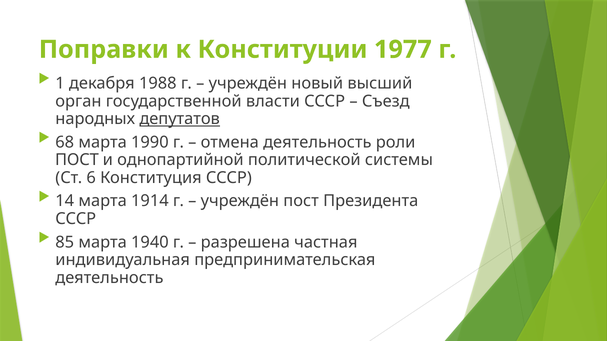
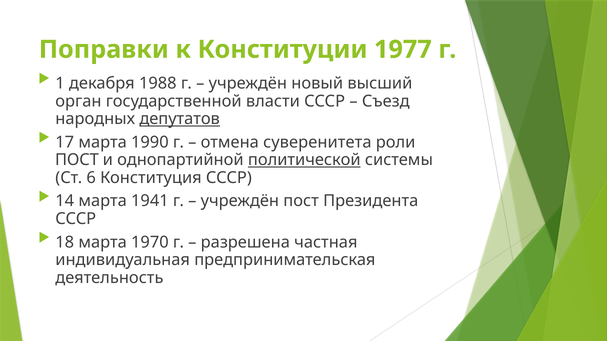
68: 68 -> 17
отмена деятельность: деятельность -> суверенитета
политической underline: none -> present
1914: 1914 -> 1941
85: 85 -> 18
1940: 1940 -> 1970
